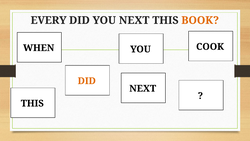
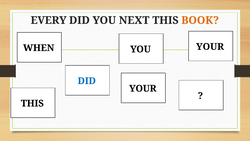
COOK at (210, 47): COOK -> YOUR
DID at (87, 81) colour: orange -> blue
NEXT at (143, 88): NEXT -> YOUR
